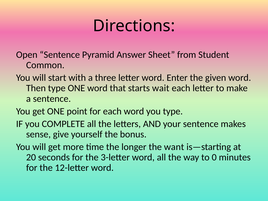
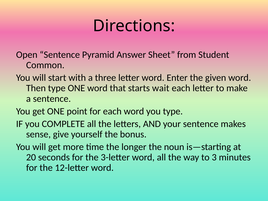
want: want -> noun
0: 0 -> 3
